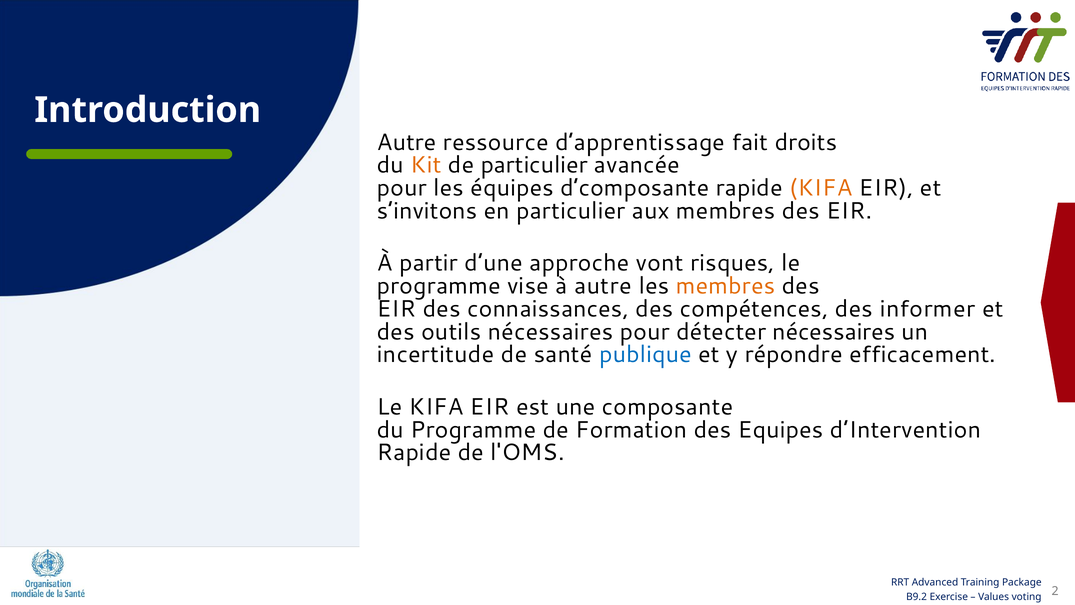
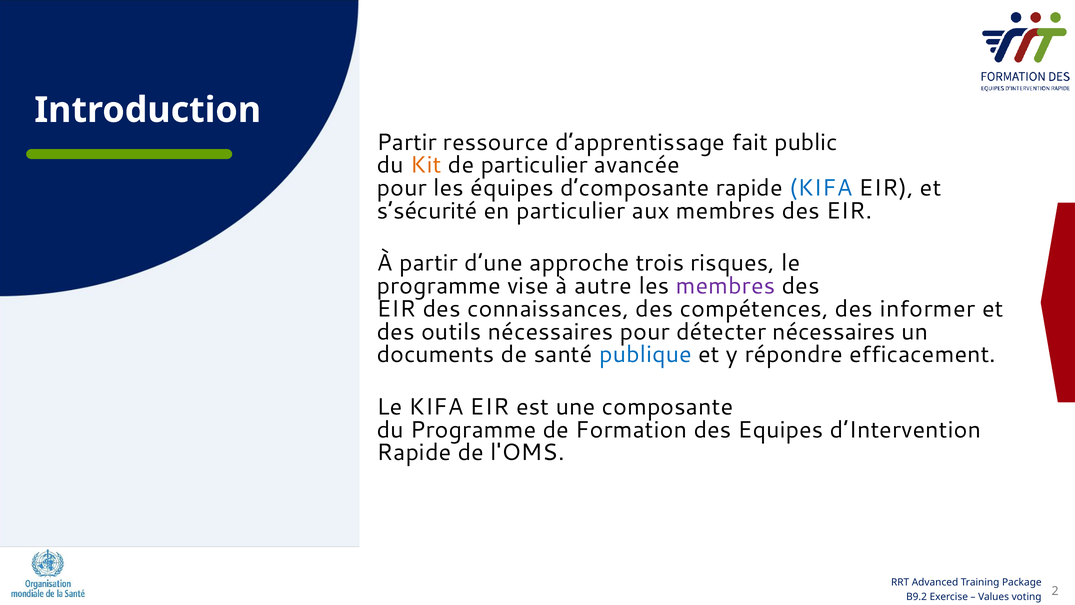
Autre at (407, 142): Autre -> Partir
droits: droits -> public
KIFA at (821, 188) colour: orange -> blue
s’invitons: s’invitons -> s’sécurité
vont: vont -> trois
membres at (726, 286) colour: orange -> purple
incertitude: incertitude -> documents
